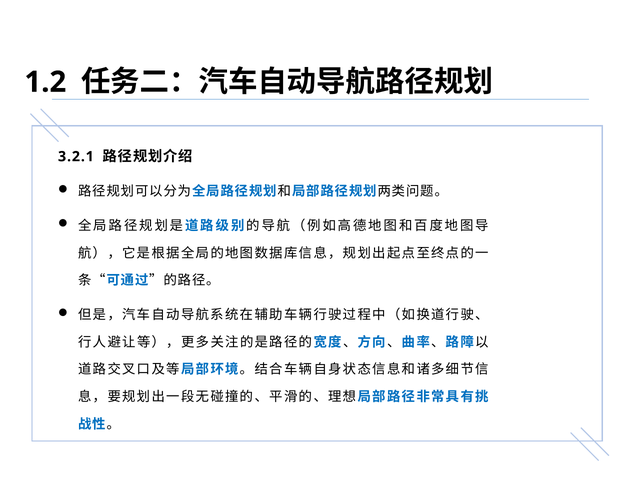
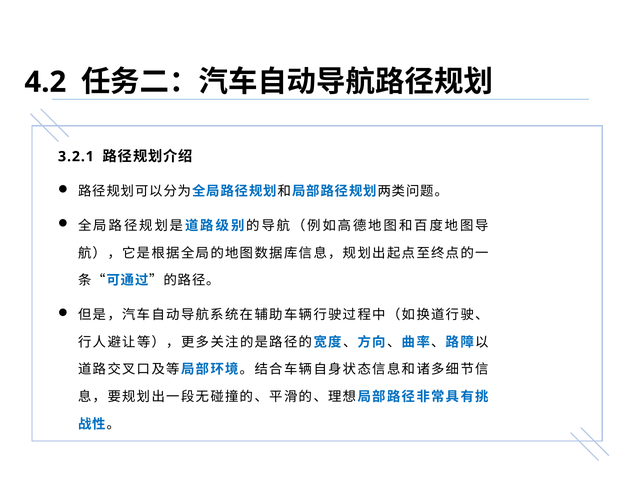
1.2: 1.2 -> 4.2
